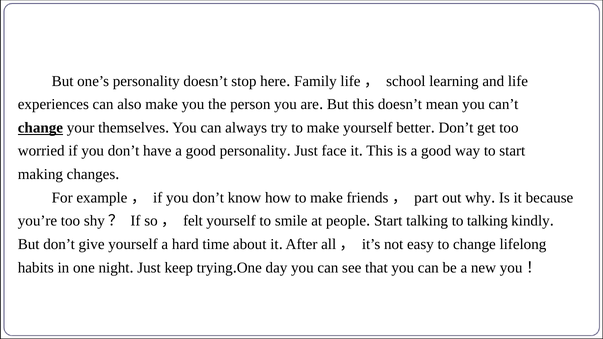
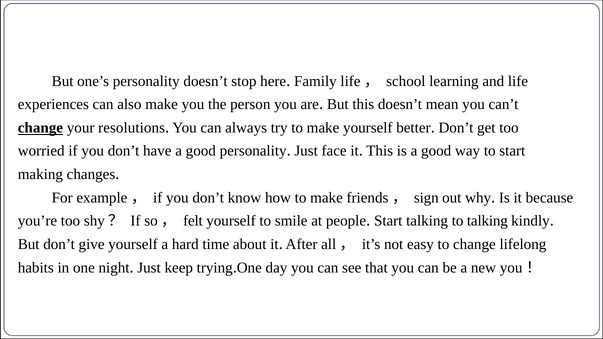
themselves: themselves -> resolutions
part: part -> sign
